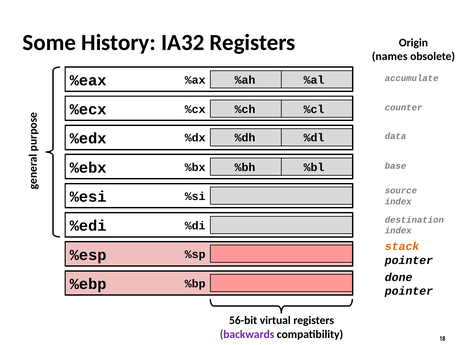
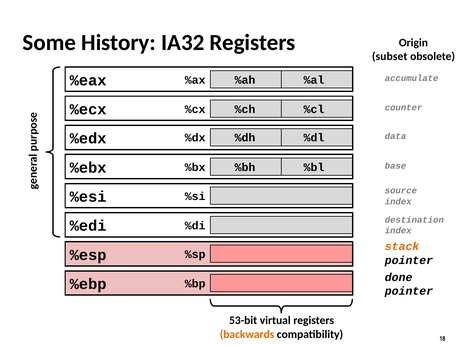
names: names -> subset
56-bit: 56-bit -> 53-bit
backwards colour: purple -> orange
